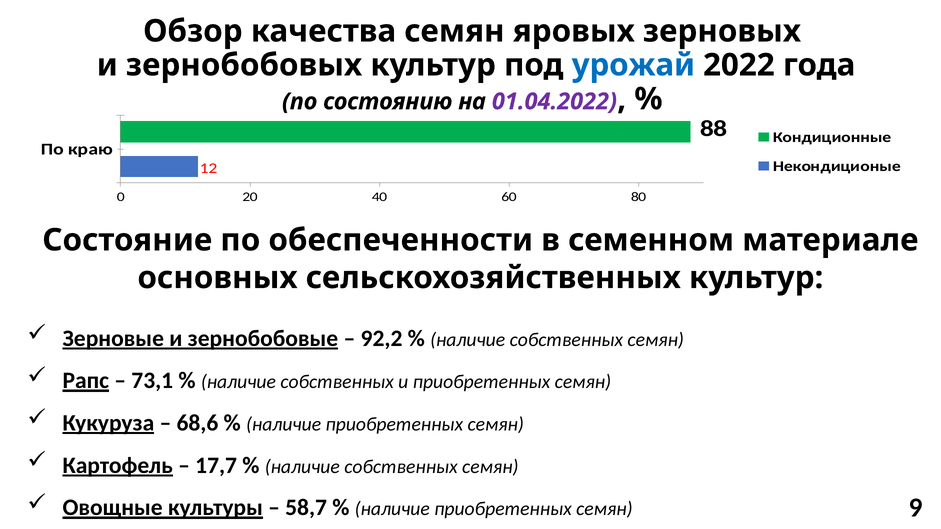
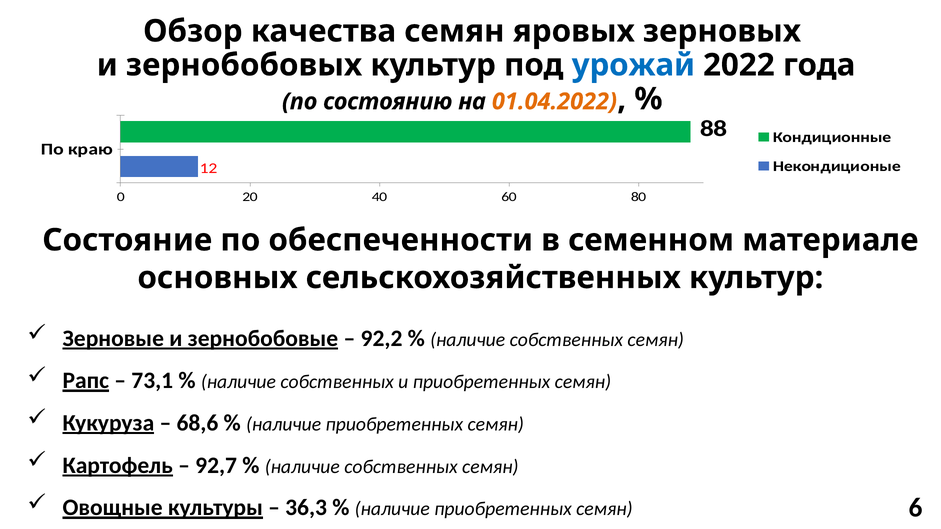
01.04.2022 colour: purple -> orange
17,7: 17,7 -> 92,7
58,7: 58,7 -> 36,3
9: 9 -> 6
